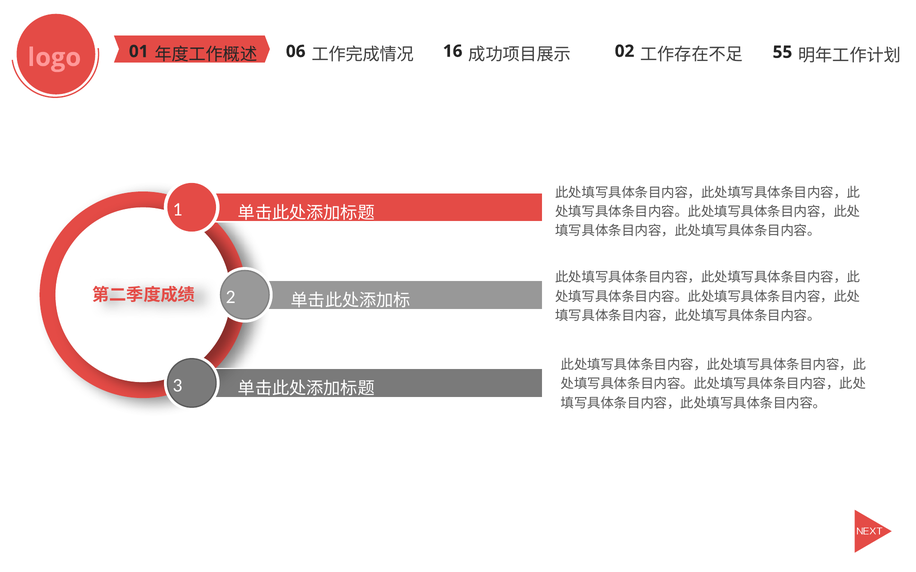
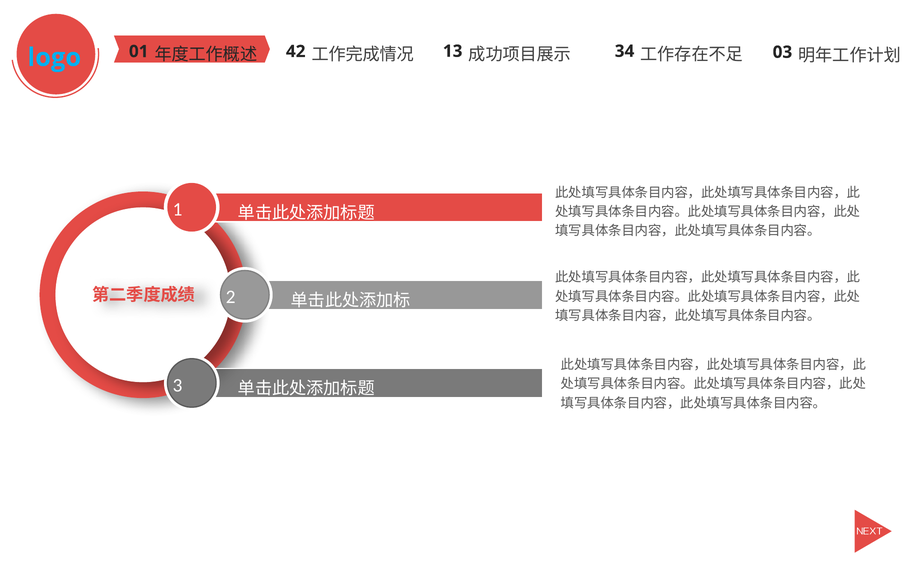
logo colour: pink -> light blue
06: 06 -> 42
16: 16 -> 13
02: 02 -> 34
55: 55 -> 03
